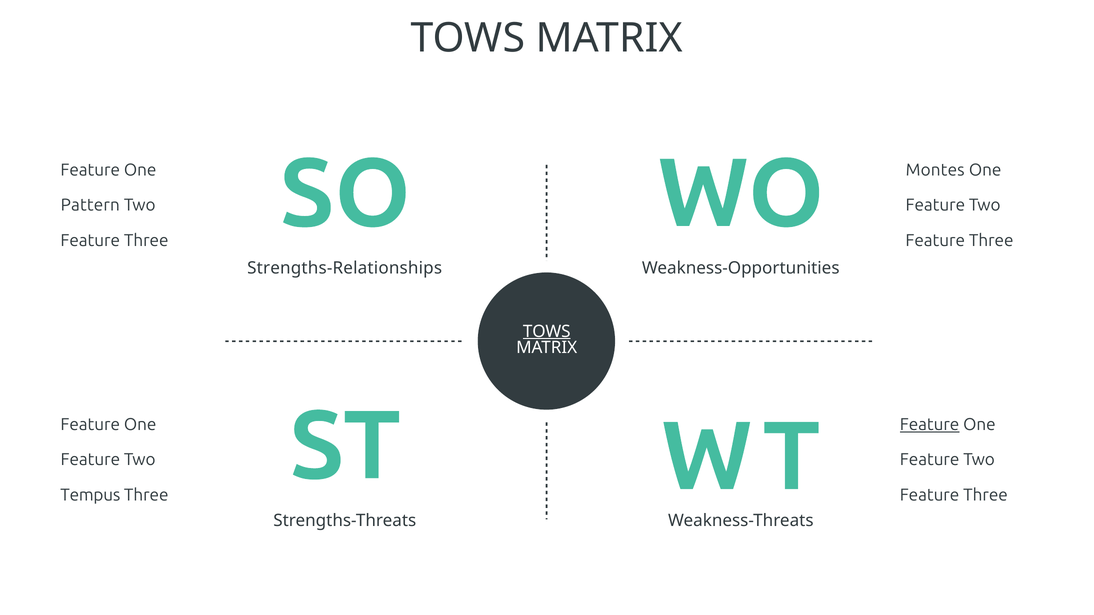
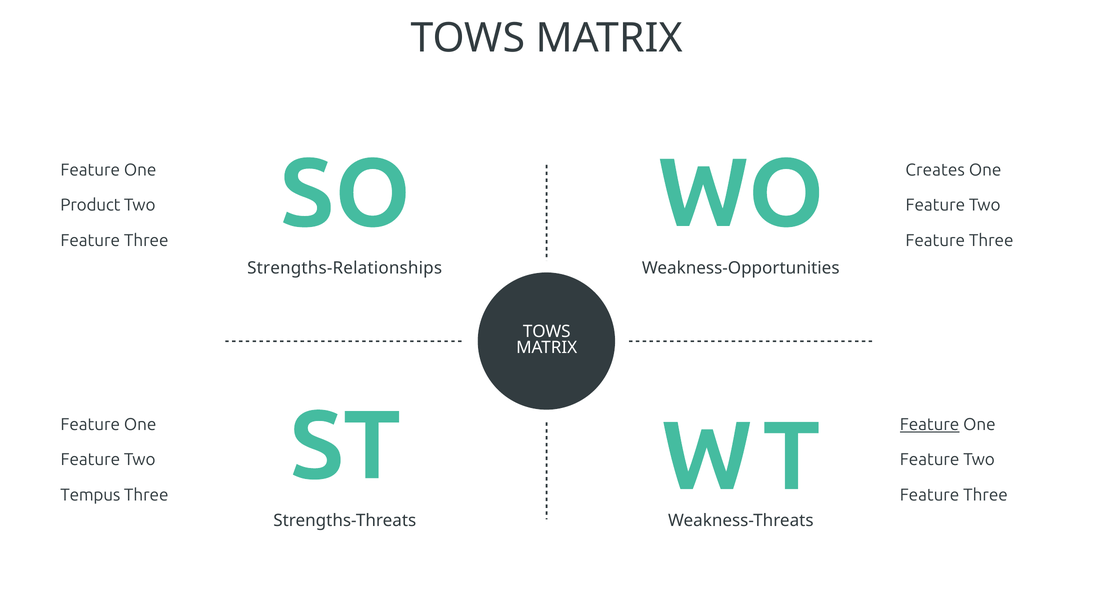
Montes: Montes -> Creates
Pattern: Pattern -> Product
TOWS at (547, 332) underline: present -> none
